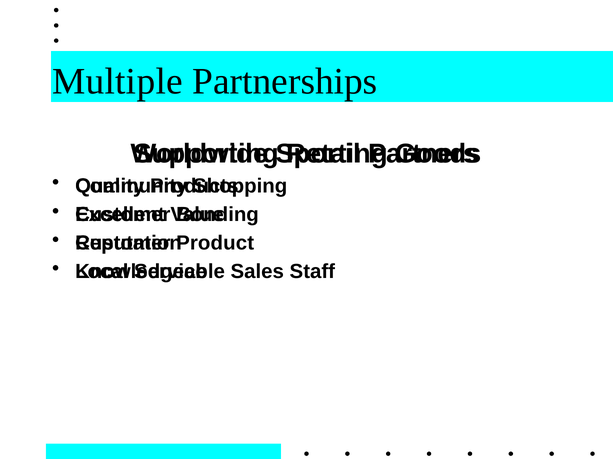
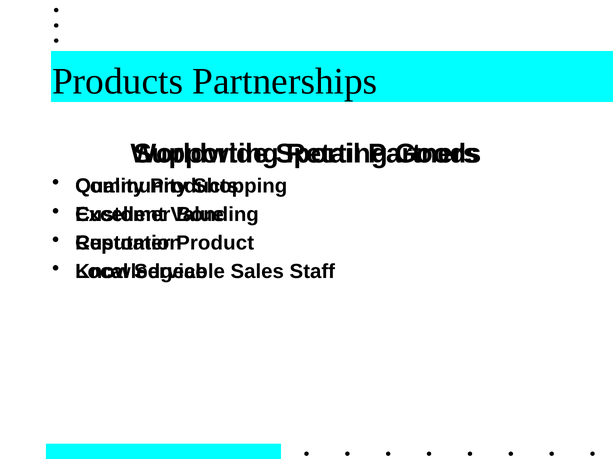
Multiple at (118, 82): Multiple -> Products
